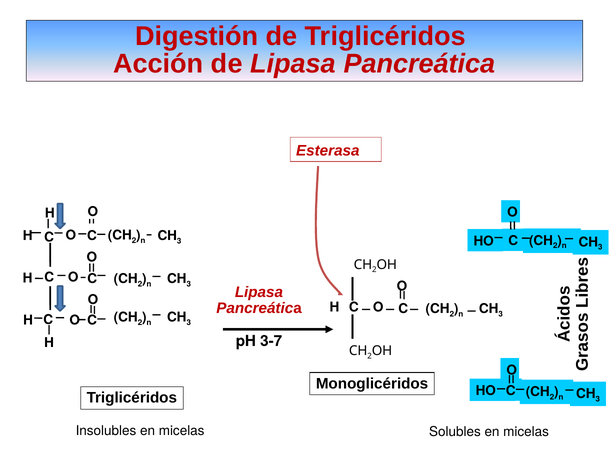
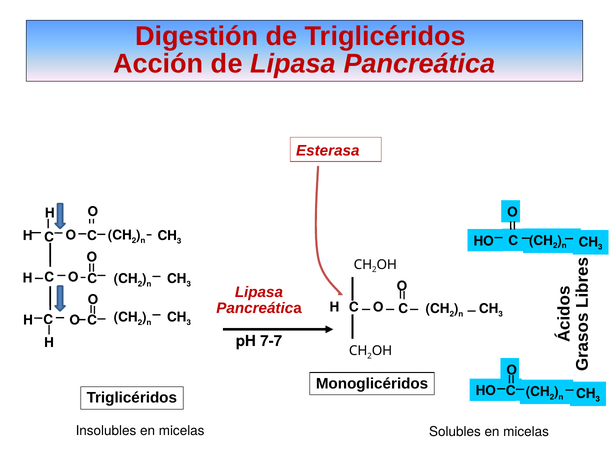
3-7: 3-7 -> 7-7
